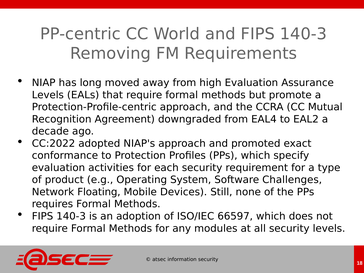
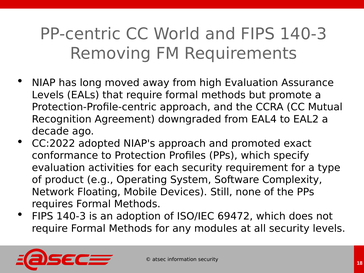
Challenges: Challenges -> Complexity
66597: 66597 -> 69472
